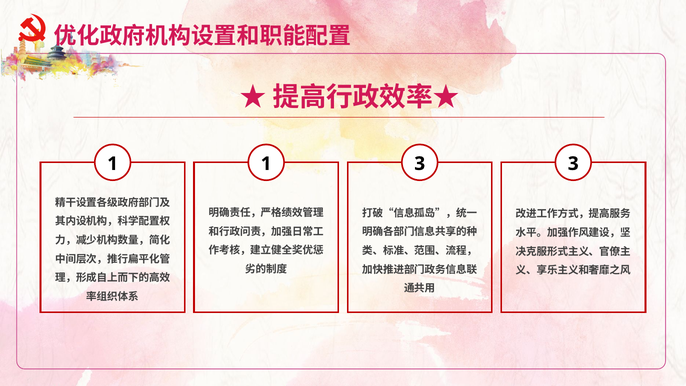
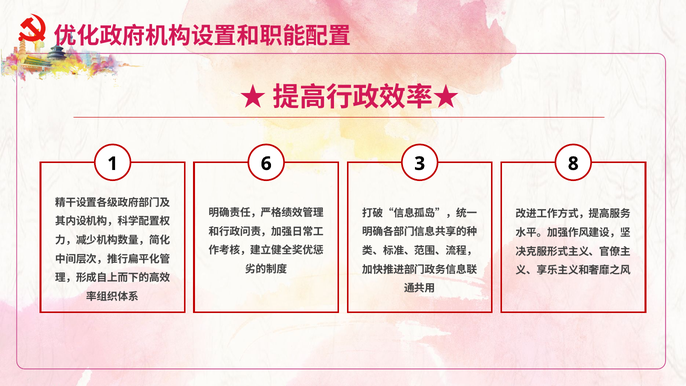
1 1: 1 -> 6
3 3: 3 -> 8
